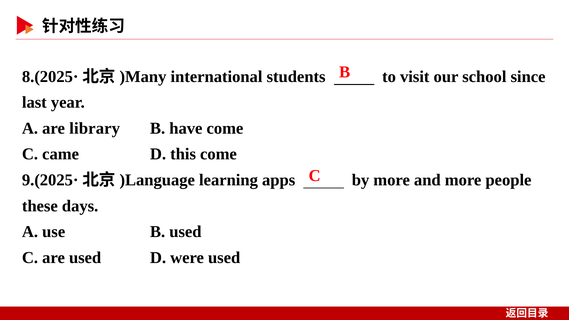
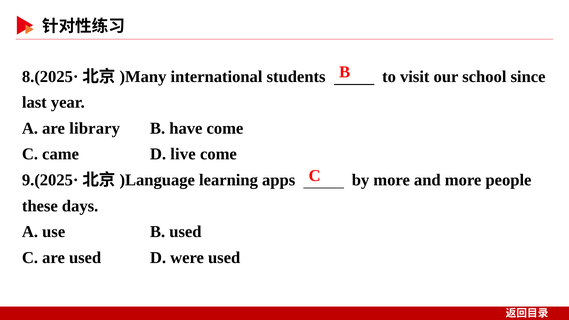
this: this -> live
